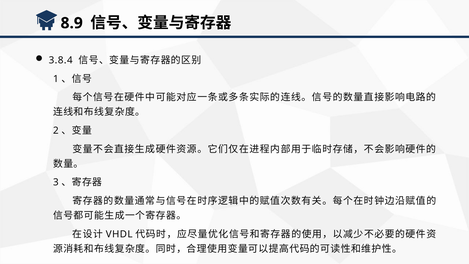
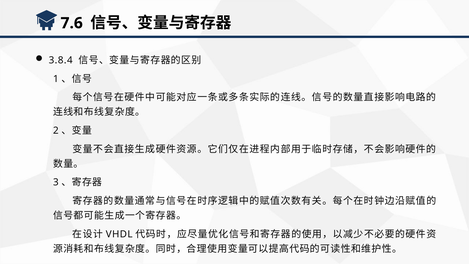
8.9: 8.9 -> 7.6
